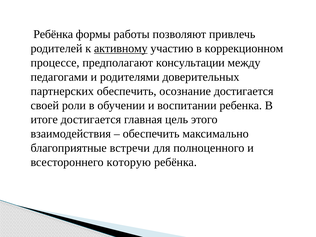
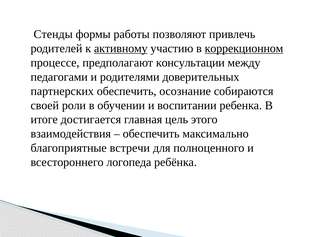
Ребёнка at (53, 34): Ребёнка -> Стенды
коррекционном underline: none -> present
осознание достигается: достигается -> собираются
которую: которую -> логопеда
